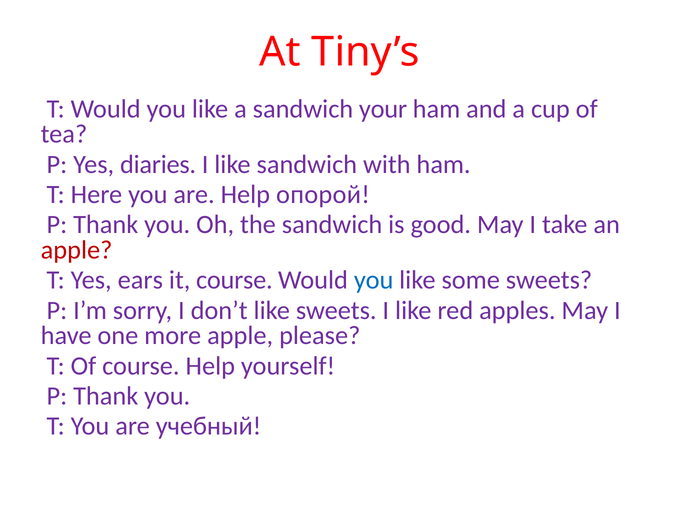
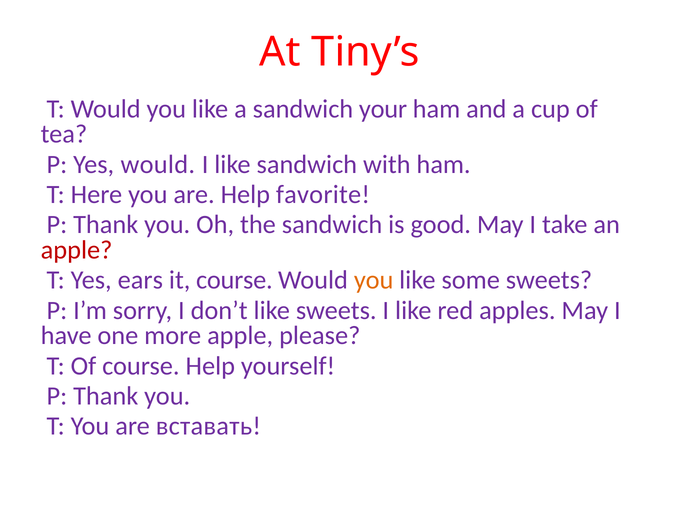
Yes diaries: diaries -> would
опорой: опорой -> favorite
you at (374, 280) colour: blue -> orange
учебный: учебный -> вставать
